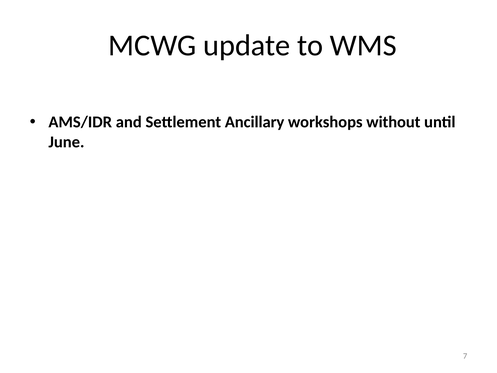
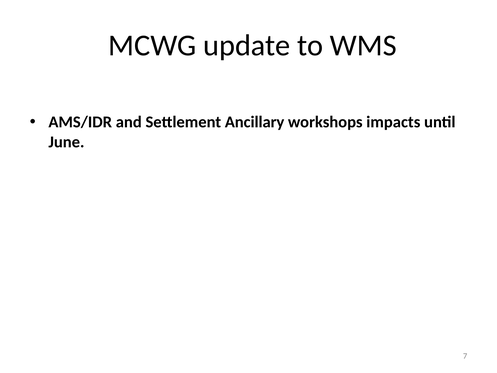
without: without -> impacts
